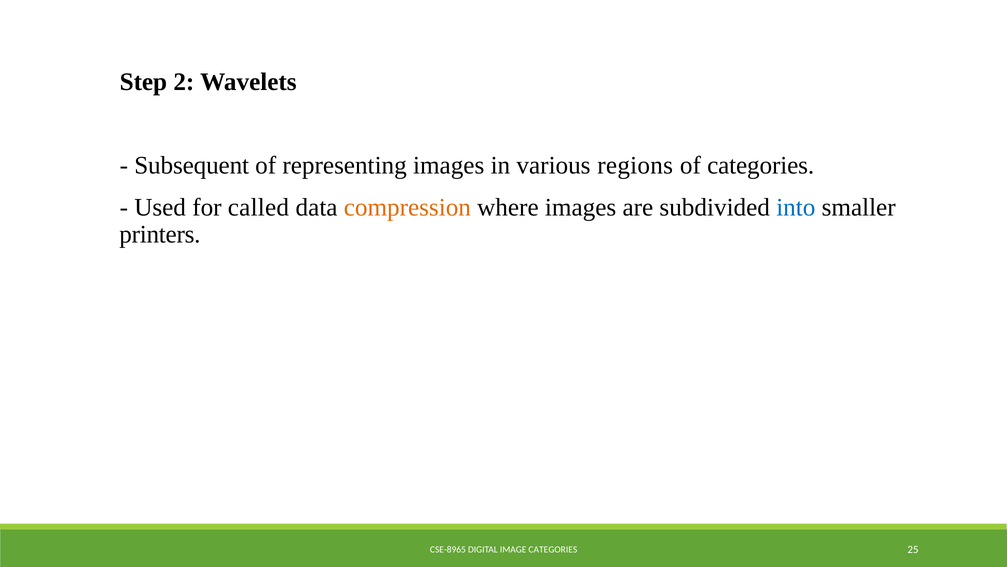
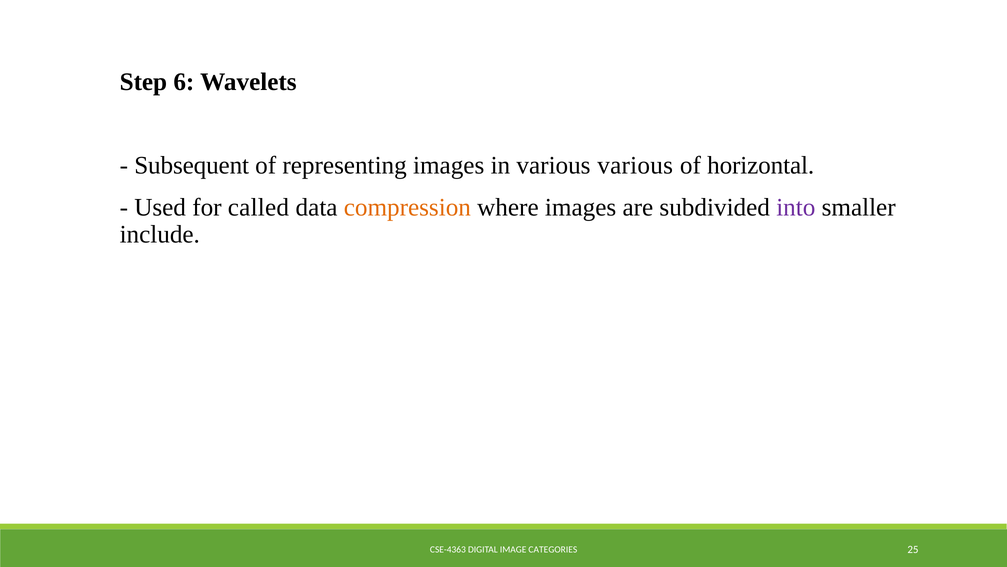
2: 2 -> 6
various regions: regions -> various
of categories: categories -> horizontal
into colour: blue -> purple
printers: printers -> include
CSE-8965: CSE-8965 -> CSE-4363
